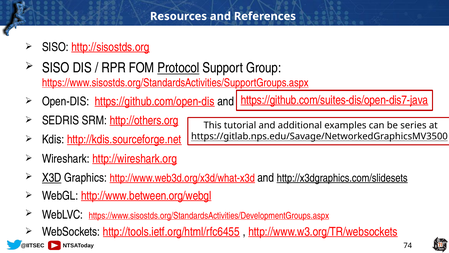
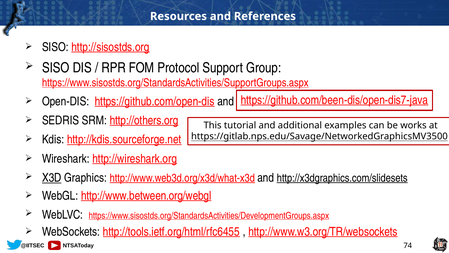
Protocol underline: present -> none
https://github.com/suites-dis/open-dis7-java: https://github.com/suites-dis/open-dis7-java -> https://github.com/been-dis/open-dis7-java
series: series -> works
